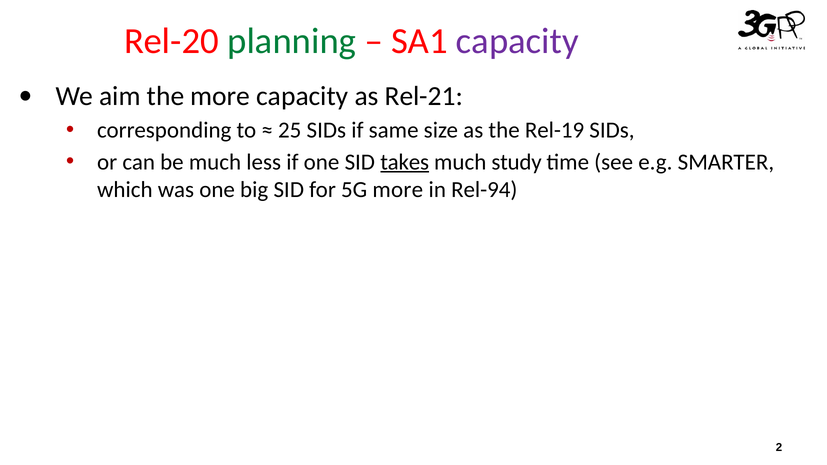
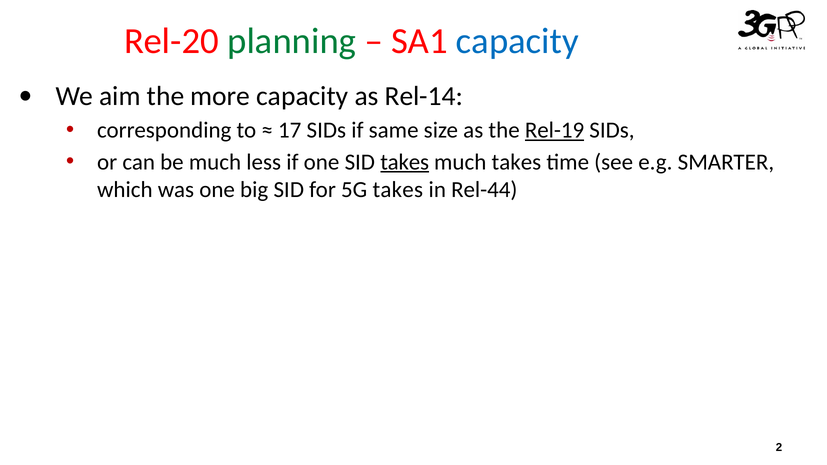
capacity at (517, 41) colour: purple -> blue
Rel-21: Rel-21 -> Rel-14
25: 25 -> 17
Rel-19 underline: none -> present
much study: study -> takes
5G more: more -> takes
Rel-94: Rel-94 -> Rel-44
